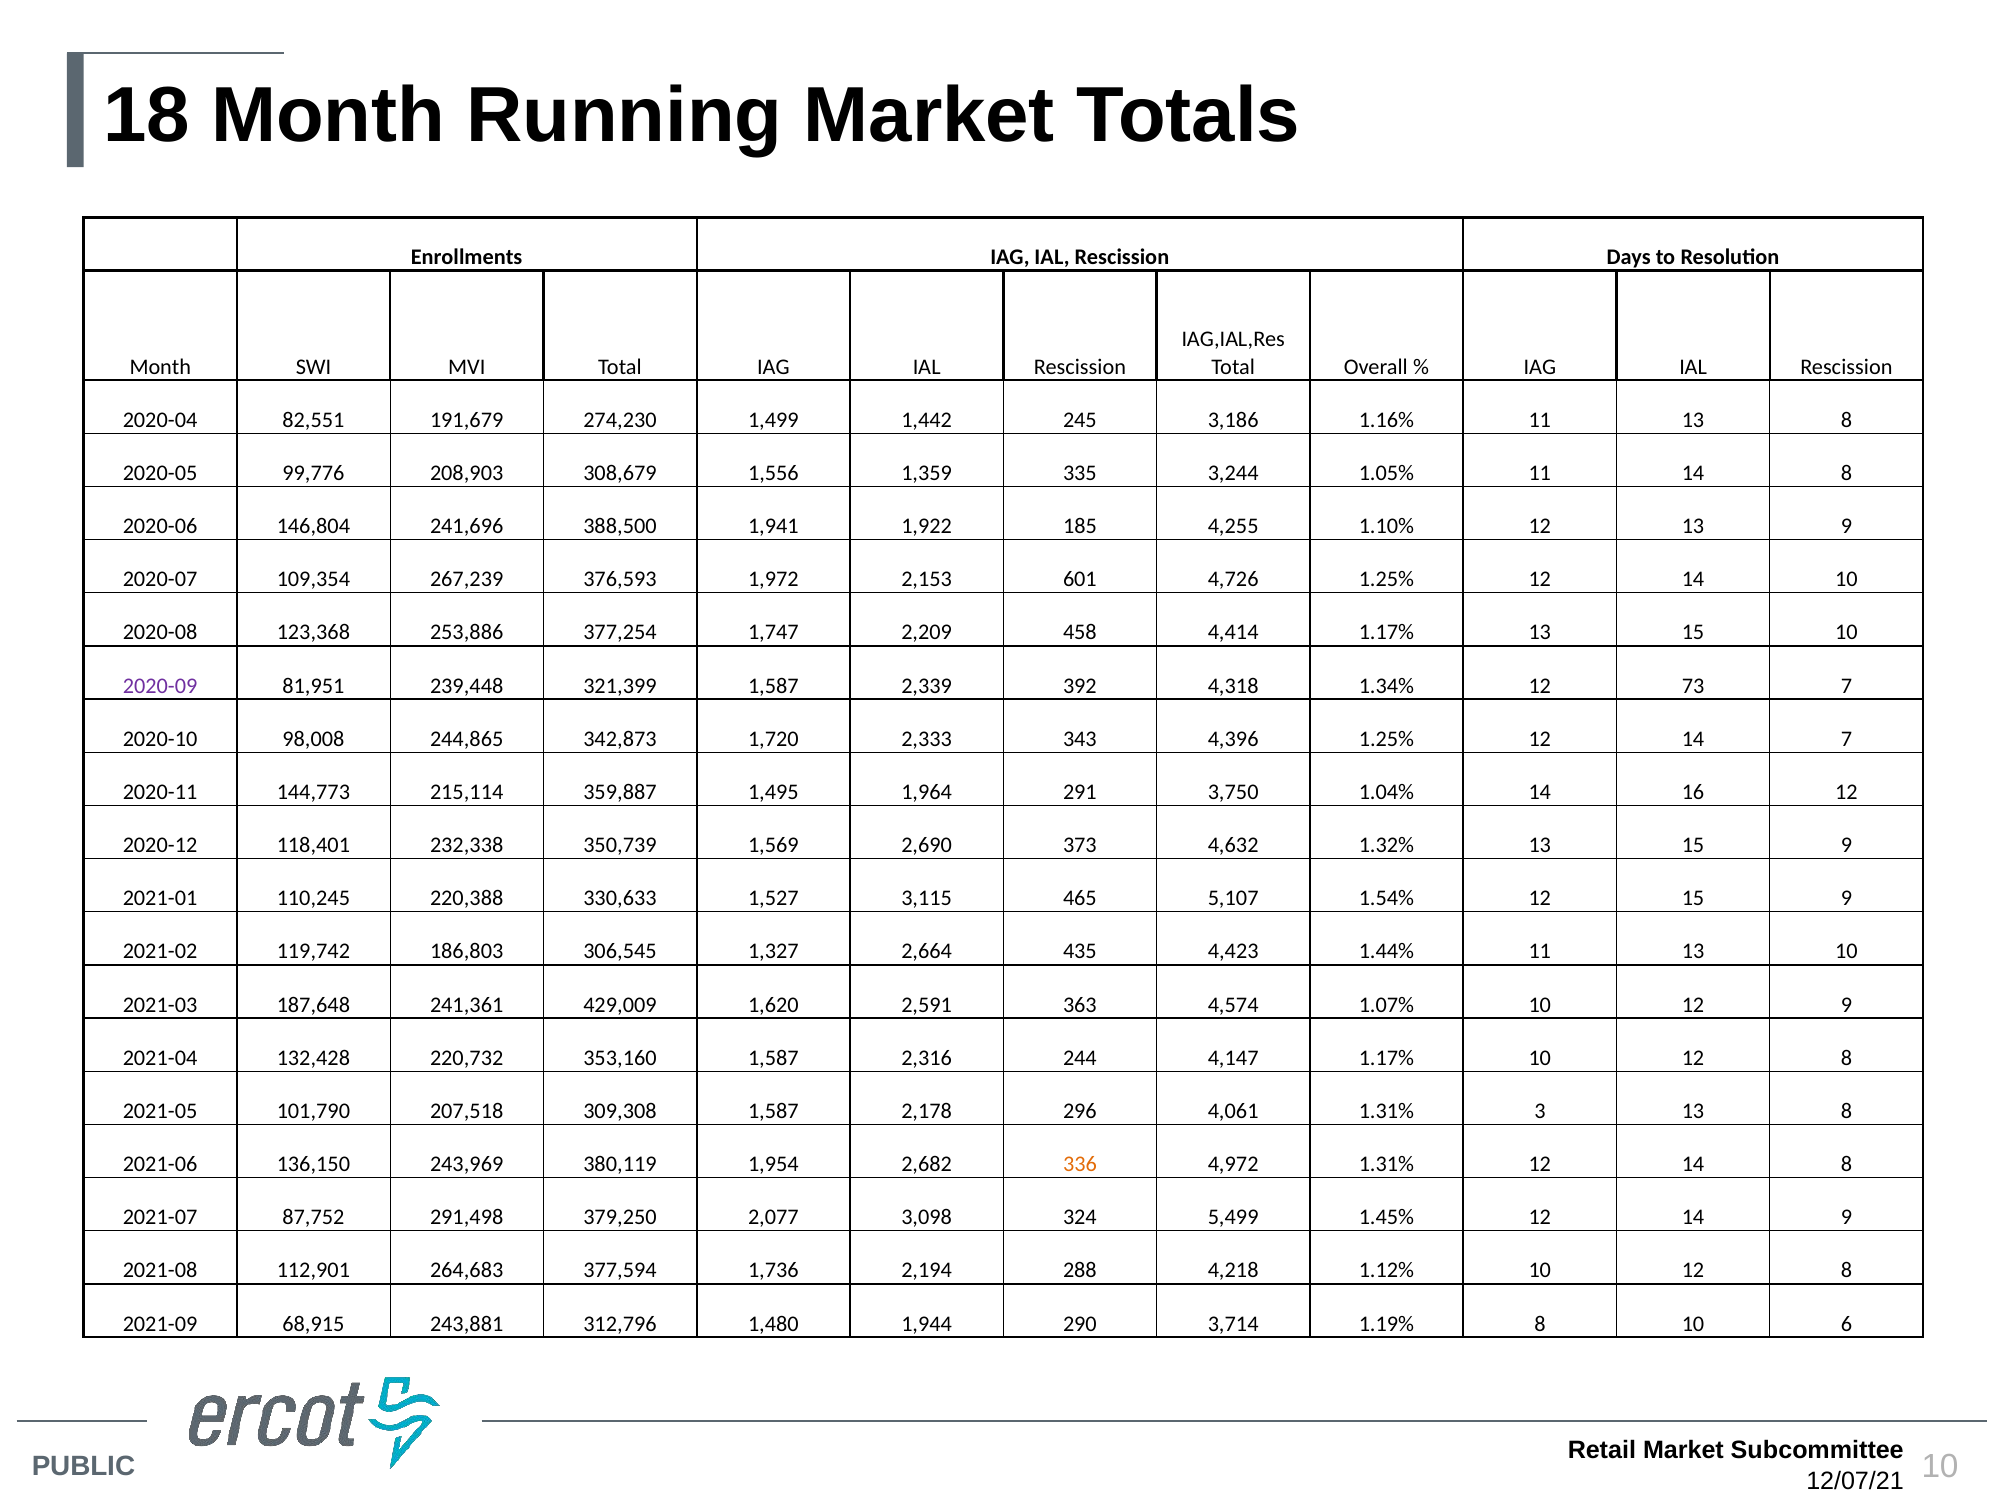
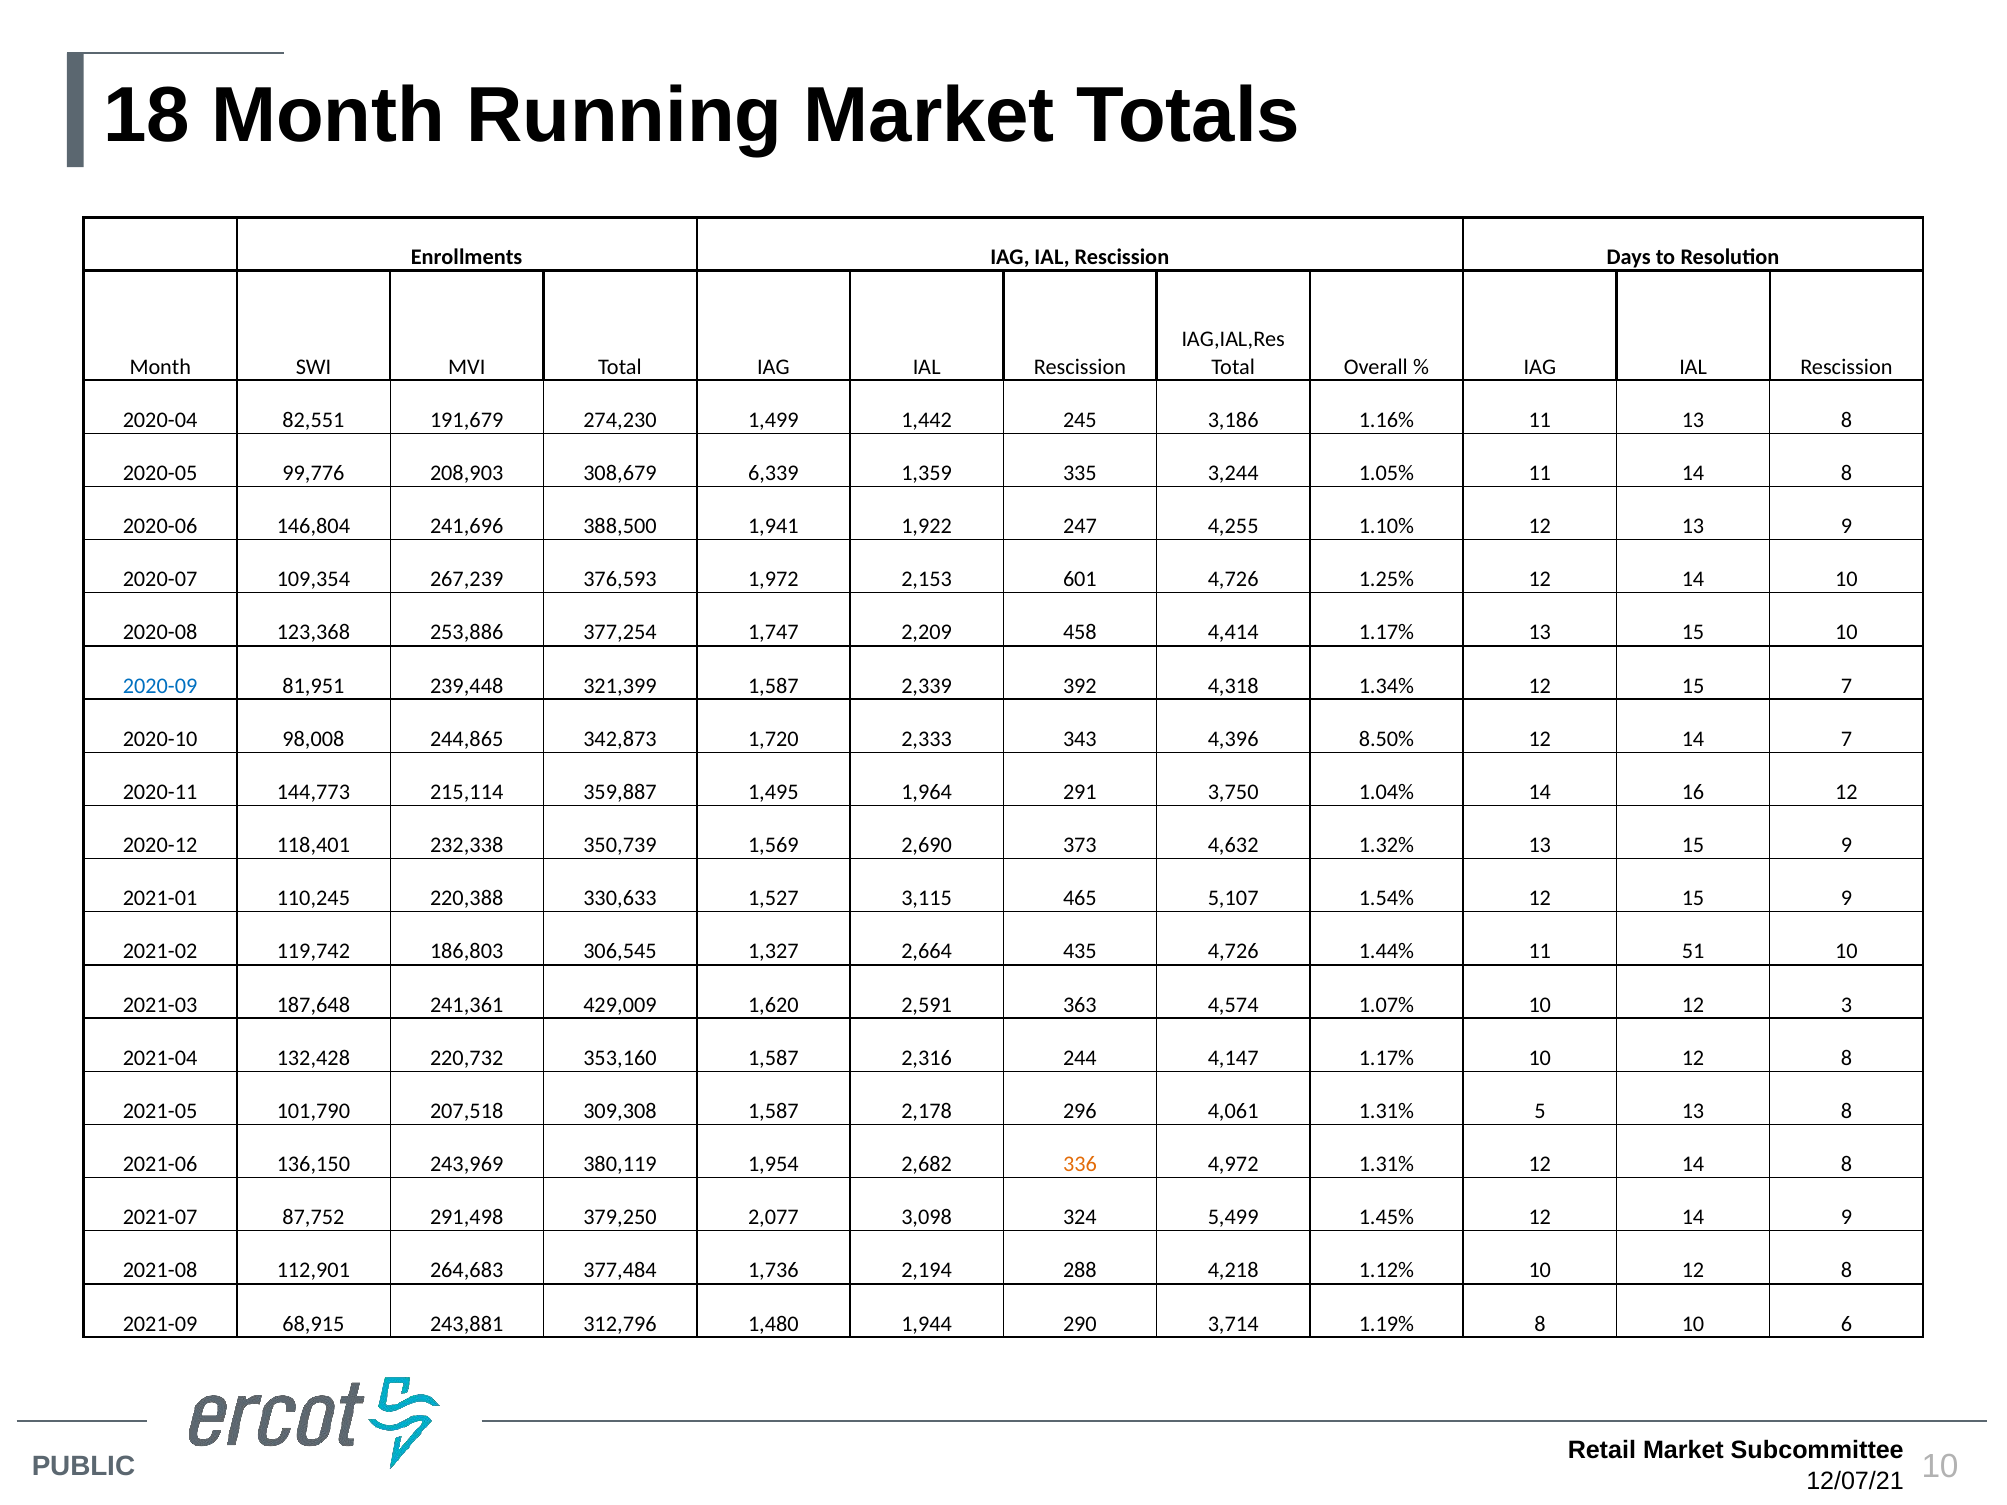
1,556: 1,556 -> 6,339
185: 185 -> 247
2020-09 colour: purple -> blue
1.34% 12 73: 73 -> 15
4,396 1.25%: 1.25% -> 8.50%
435 4,423: 4,423 -> 4,726
1.44% 11 13: 13 -> 51
12 9: 9 -> 3
3: 3 -> 5
377,594: 377,594 -> 377,484
